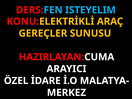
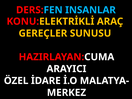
ISTEYELIM: ISTEYELIM -> INSANLAR
